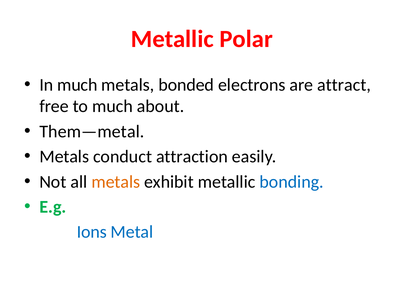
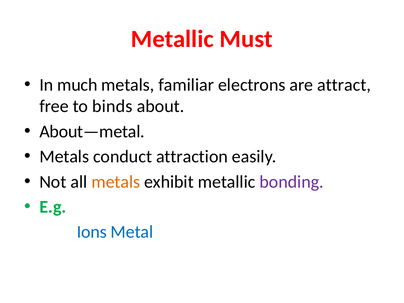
Polar: Polar -> Must
bonded: bonded -> familiar
to much: much -> binds
Them—metal: Them—metal -> About—metal
bonding colour: blue -> purple
